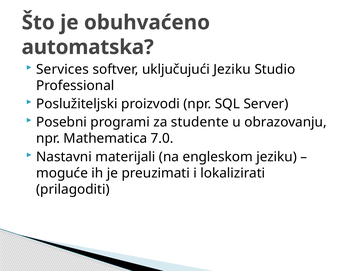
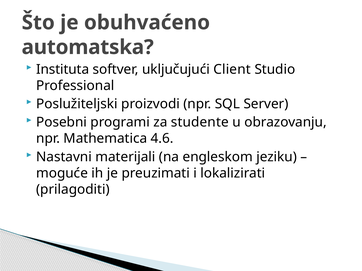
Services: Services -> Instituta
uključujući Jeziku: Jeziku -> Client
7.0: 7.0 -> 4.6
